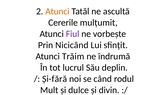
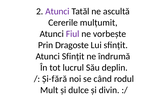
Atunci at (57, 11) colour: orange -> purple
Nicicând: Nicicând -> Dragoste
Atunci Trăim: Trăim -> Sfințit
